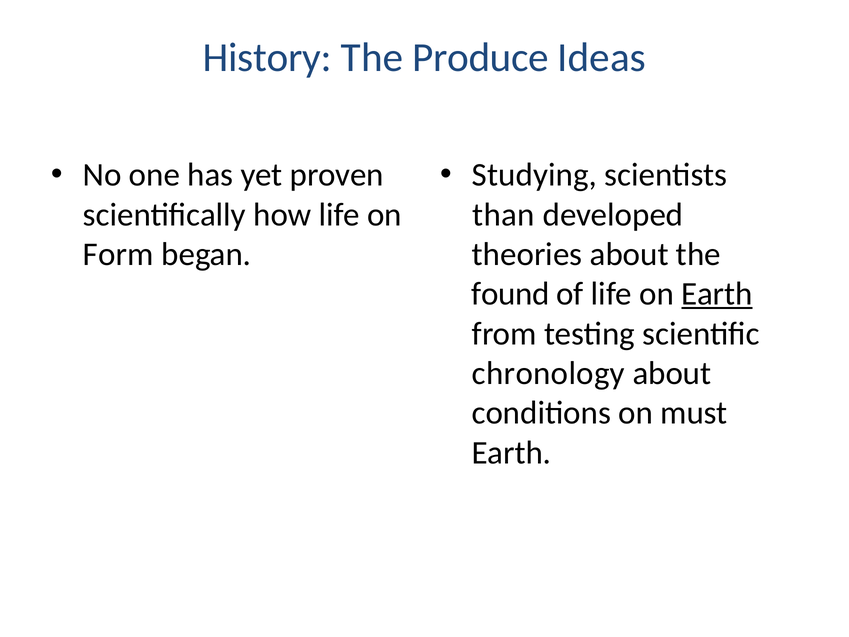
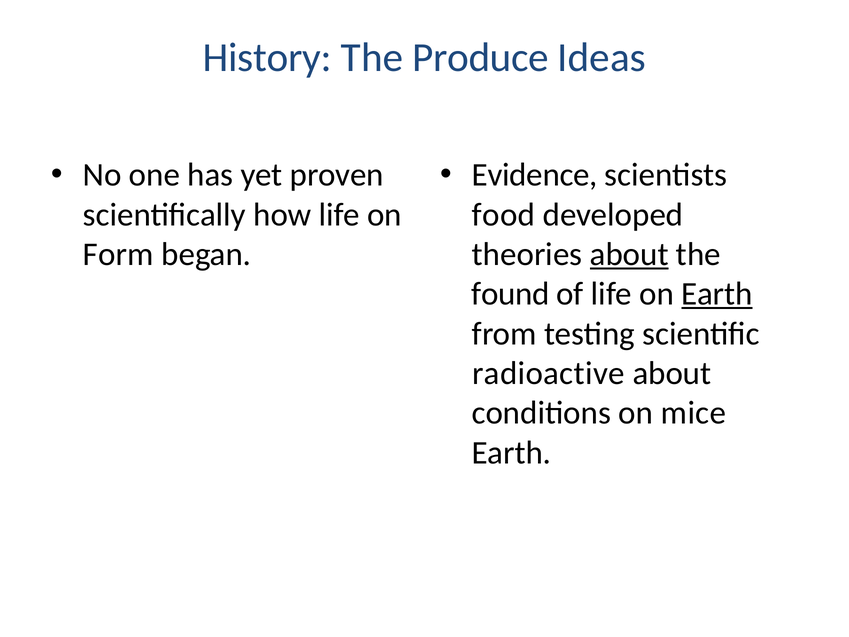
Studying: Studying -> Evidence
than: than -> food
about at (629, 254) underline: none -> present
chronology: chronology -> radioactive
must: must -> mice
